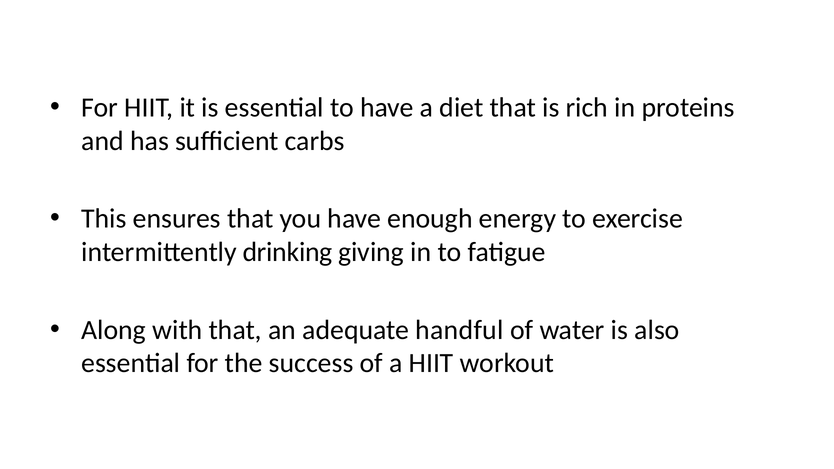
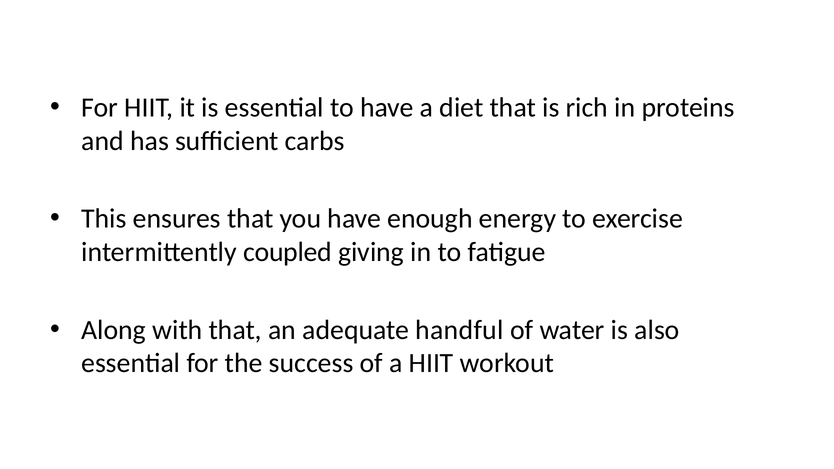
drinking: drinking -> coupled
